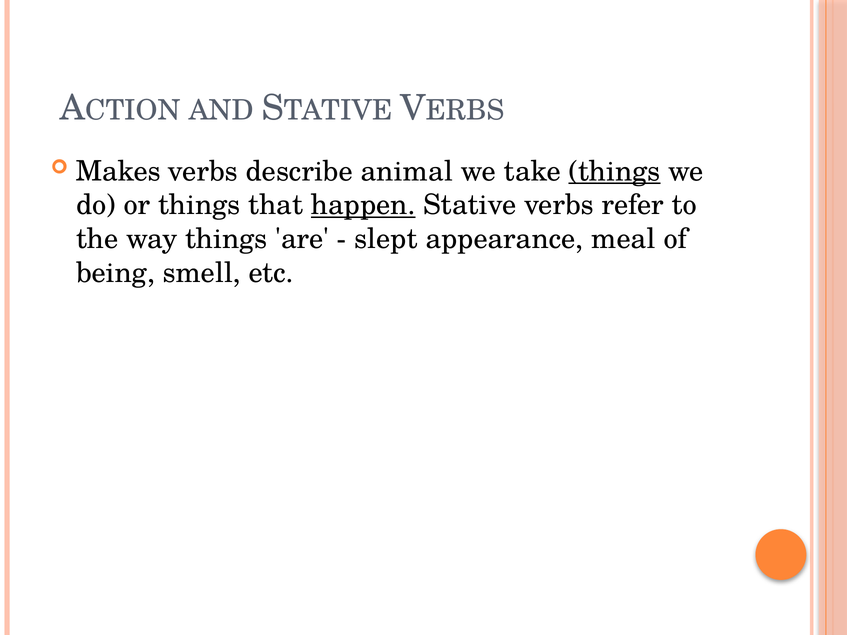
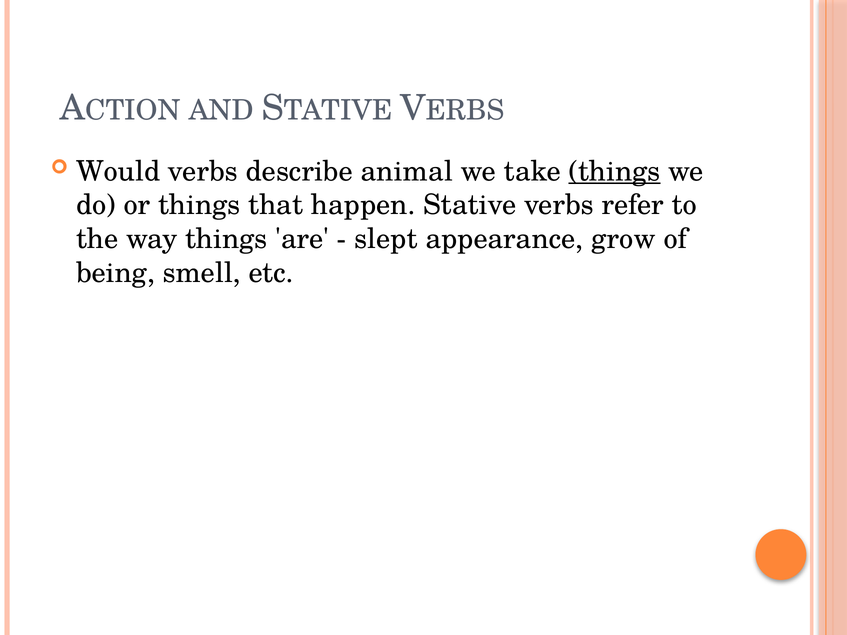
Makes: Makes -> Would
happen underline: present -> none
meal: meal -> grow
